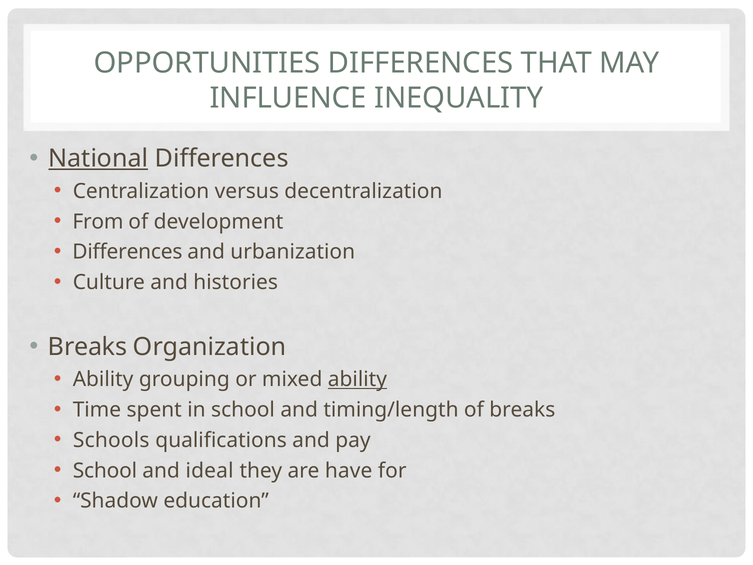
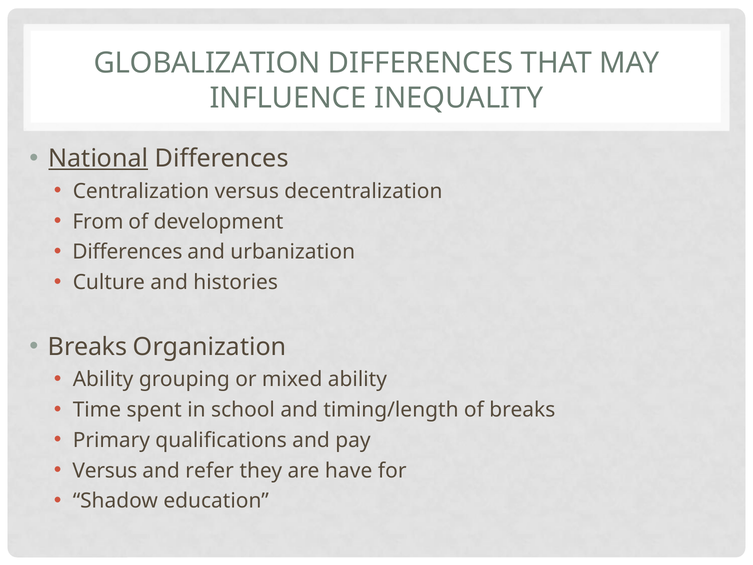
OPPORTUNITIES: OPPORTUNITIES -> GLOBALIZATION
ability at (357, 379) underline: present -> none
Schools: Schools -> Primary
School at (105, 470): School -> Versus
ideal: ideal -> refer
